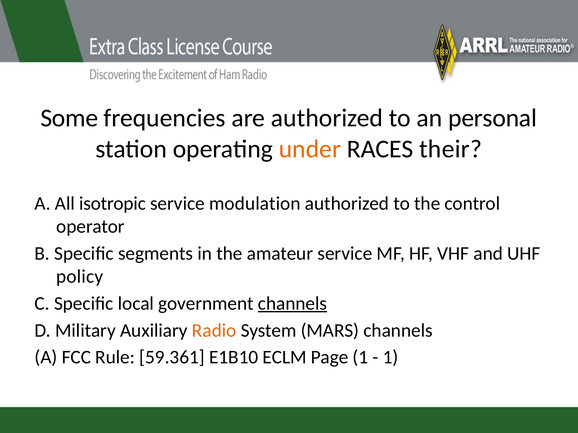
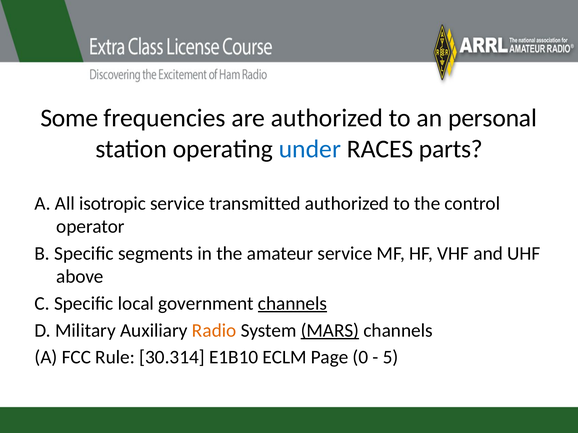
under colour: orange -> blue
their: their -> parts
modulation: modulation -> transmitted
policy: policy -> above
MARS underline: none -> present
59.361: 59.361 -> 30.314
Page 1: 1 -> 0
1 at (391, 358): 1 -> 5
